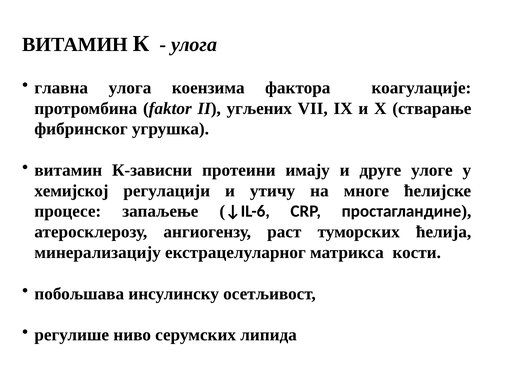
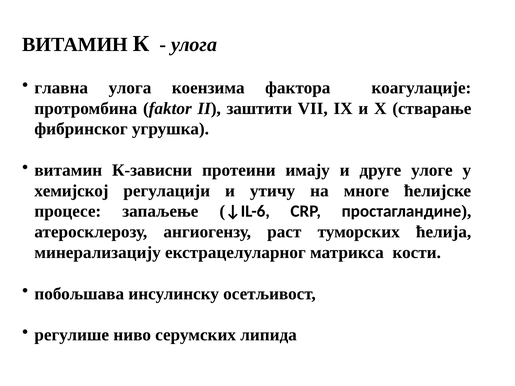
угљених: угљених -> заштити
